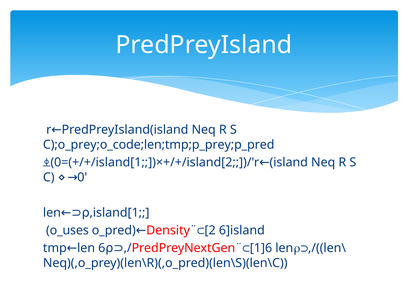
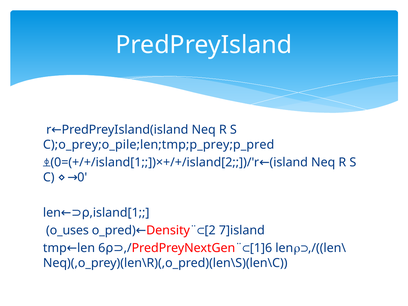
C);o_prey;o_code;len;tmp;p_prey;p_pred: C);o_prey;o_code;len;tmp;p_prey;p_pred -> C);o_prey;o_pile;len;tmp;p_prey;p_pred
6]island: 6]island -> 7]island
